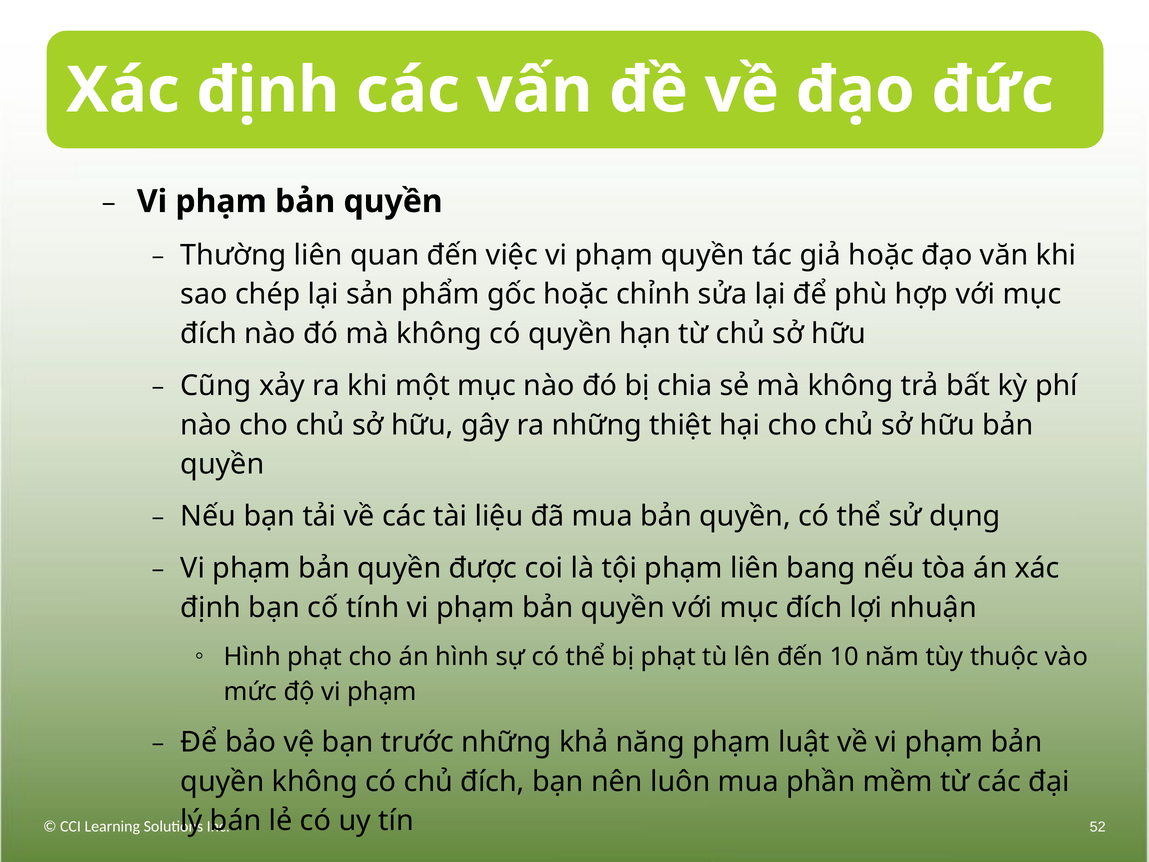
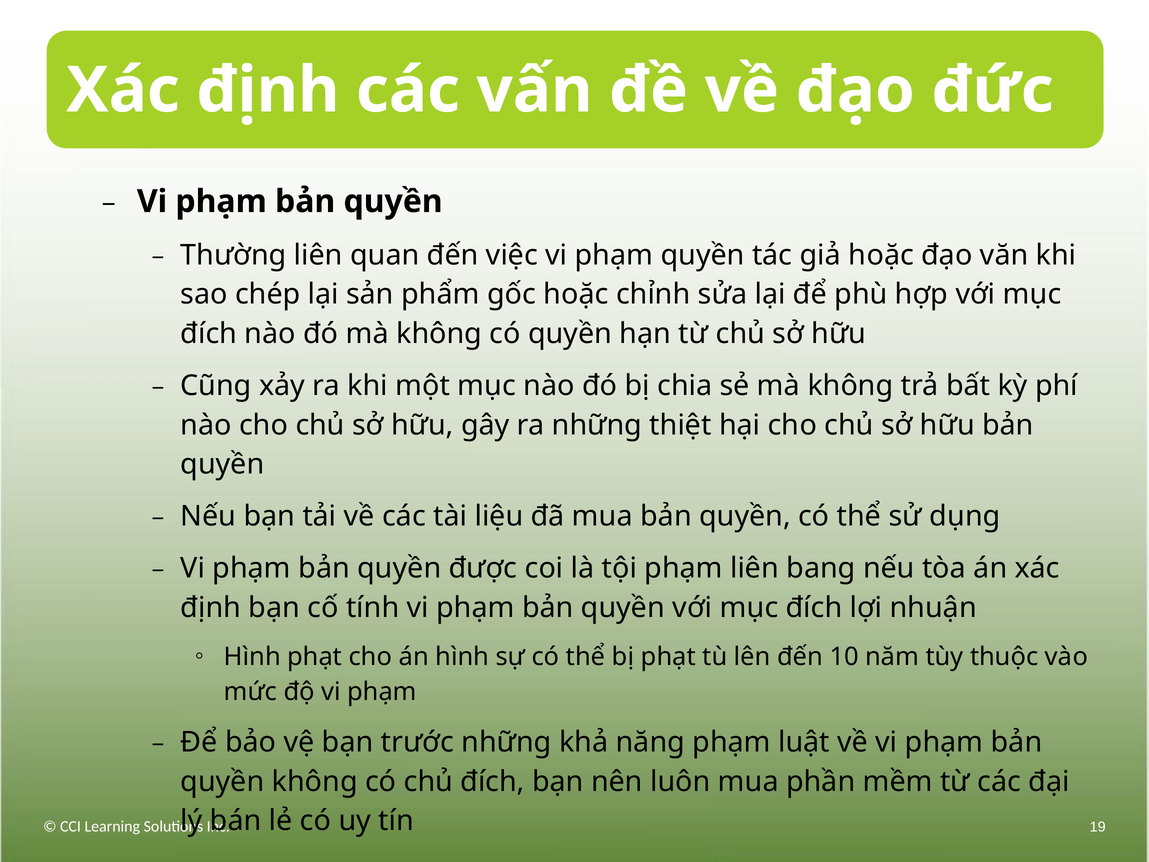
52: 52 -> 19
